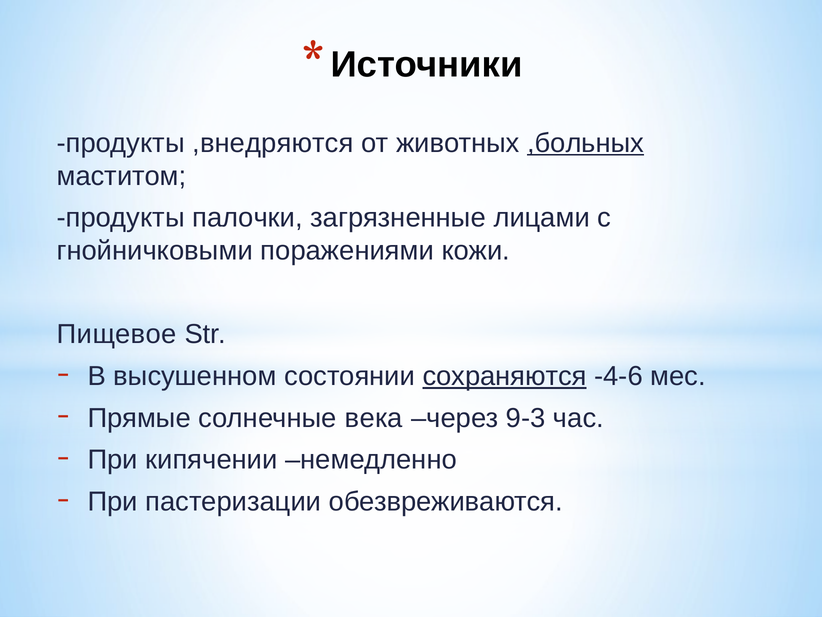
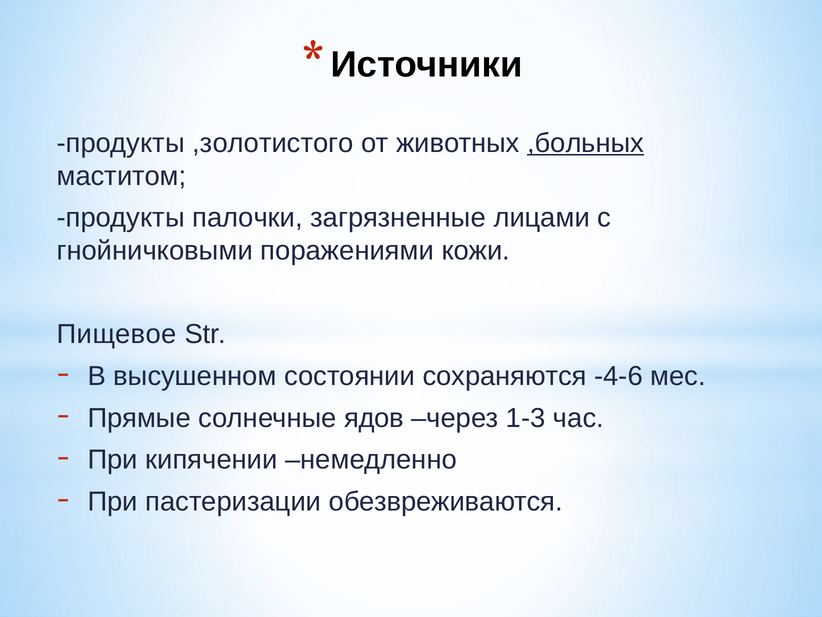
,внедряются: ,внедряются -> ,золотистого
сохраняются underline: present -> none
века: века -> ядов
9-3: 9-3 -> 1-3
